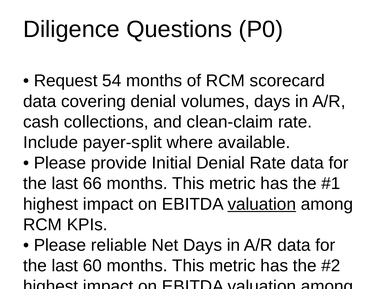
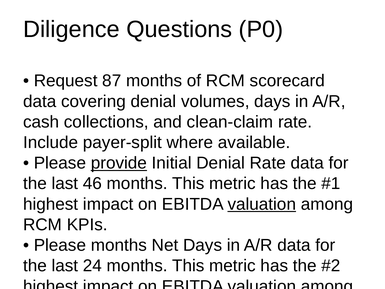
54: 54 -> 87
provide at (119, 163) underline: none -> present
66: 66 -> 46
Please reliable: reliable -> months
60: 60 -> 24
